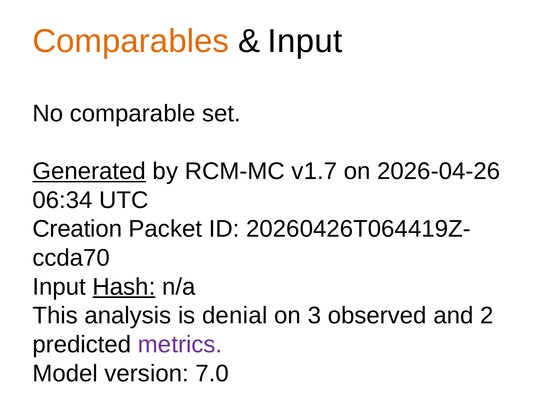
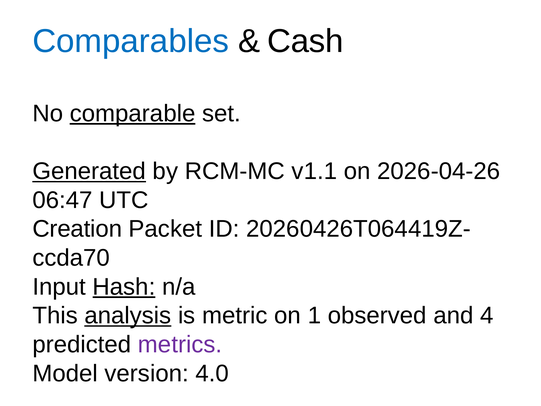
Comparables colour: orange -> blue
Input at (305, 41): Input -> Cash
comparable underline: none -> present
v1.7: v1.7 -> v1.1
06:34: 06:34 -> 06:47
analysis underline: none -> present
denial: denial -> metric
3: 3 -> 1
2: 2 -> 4
7.0: 7.0 -> 4.0
